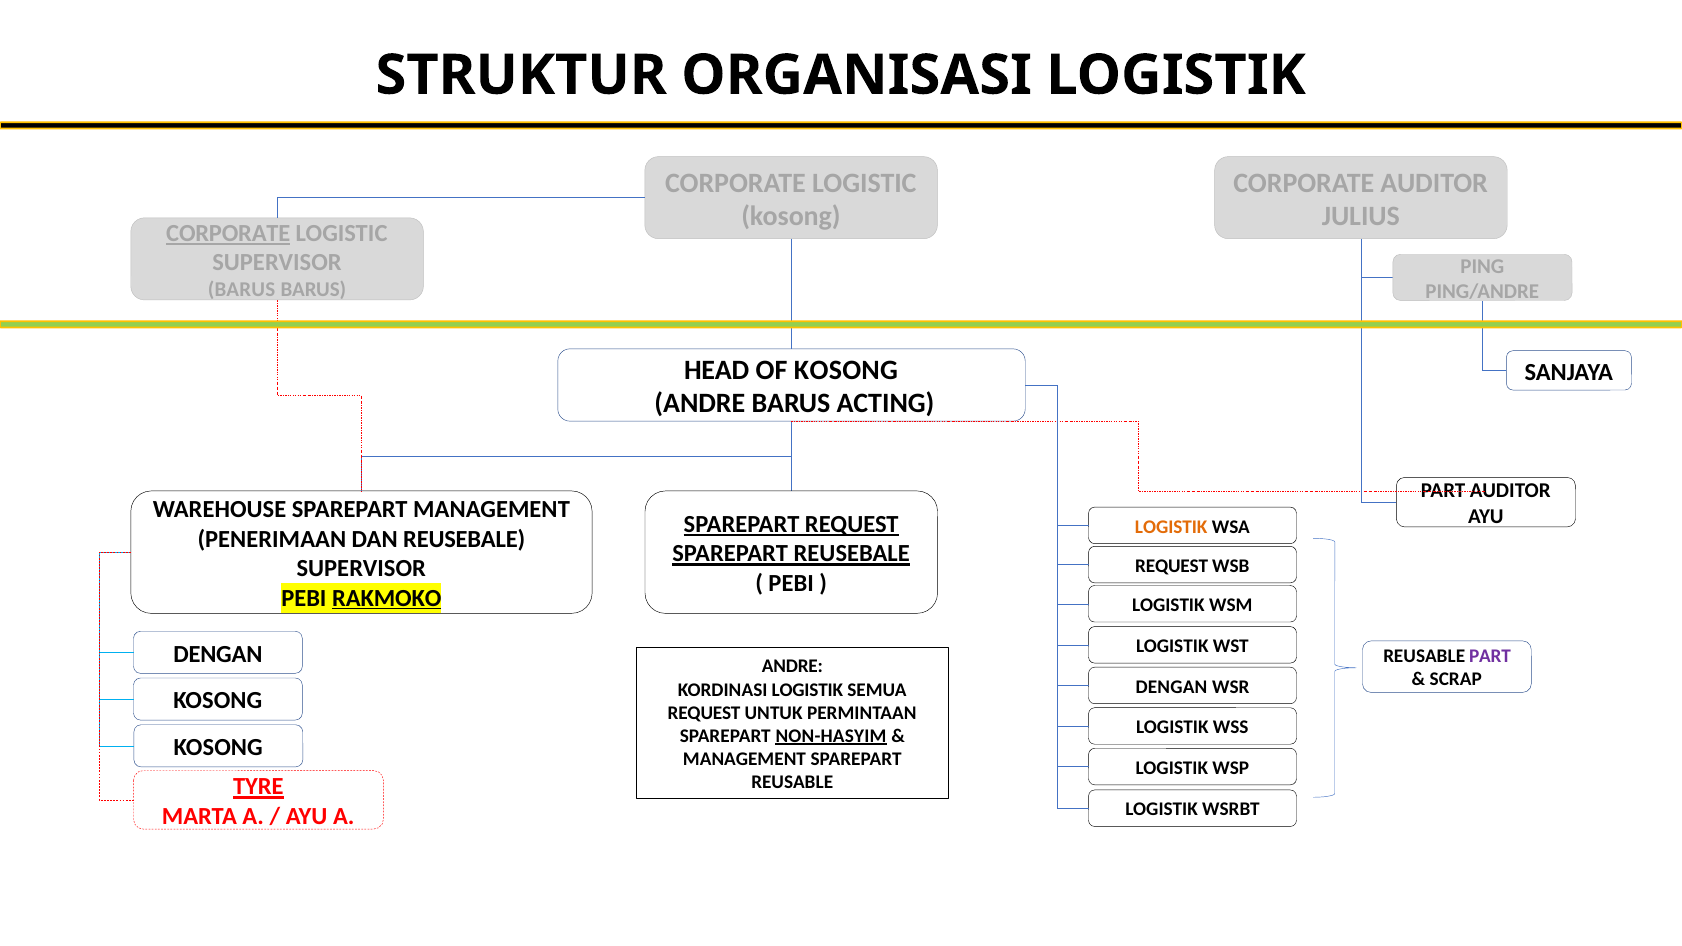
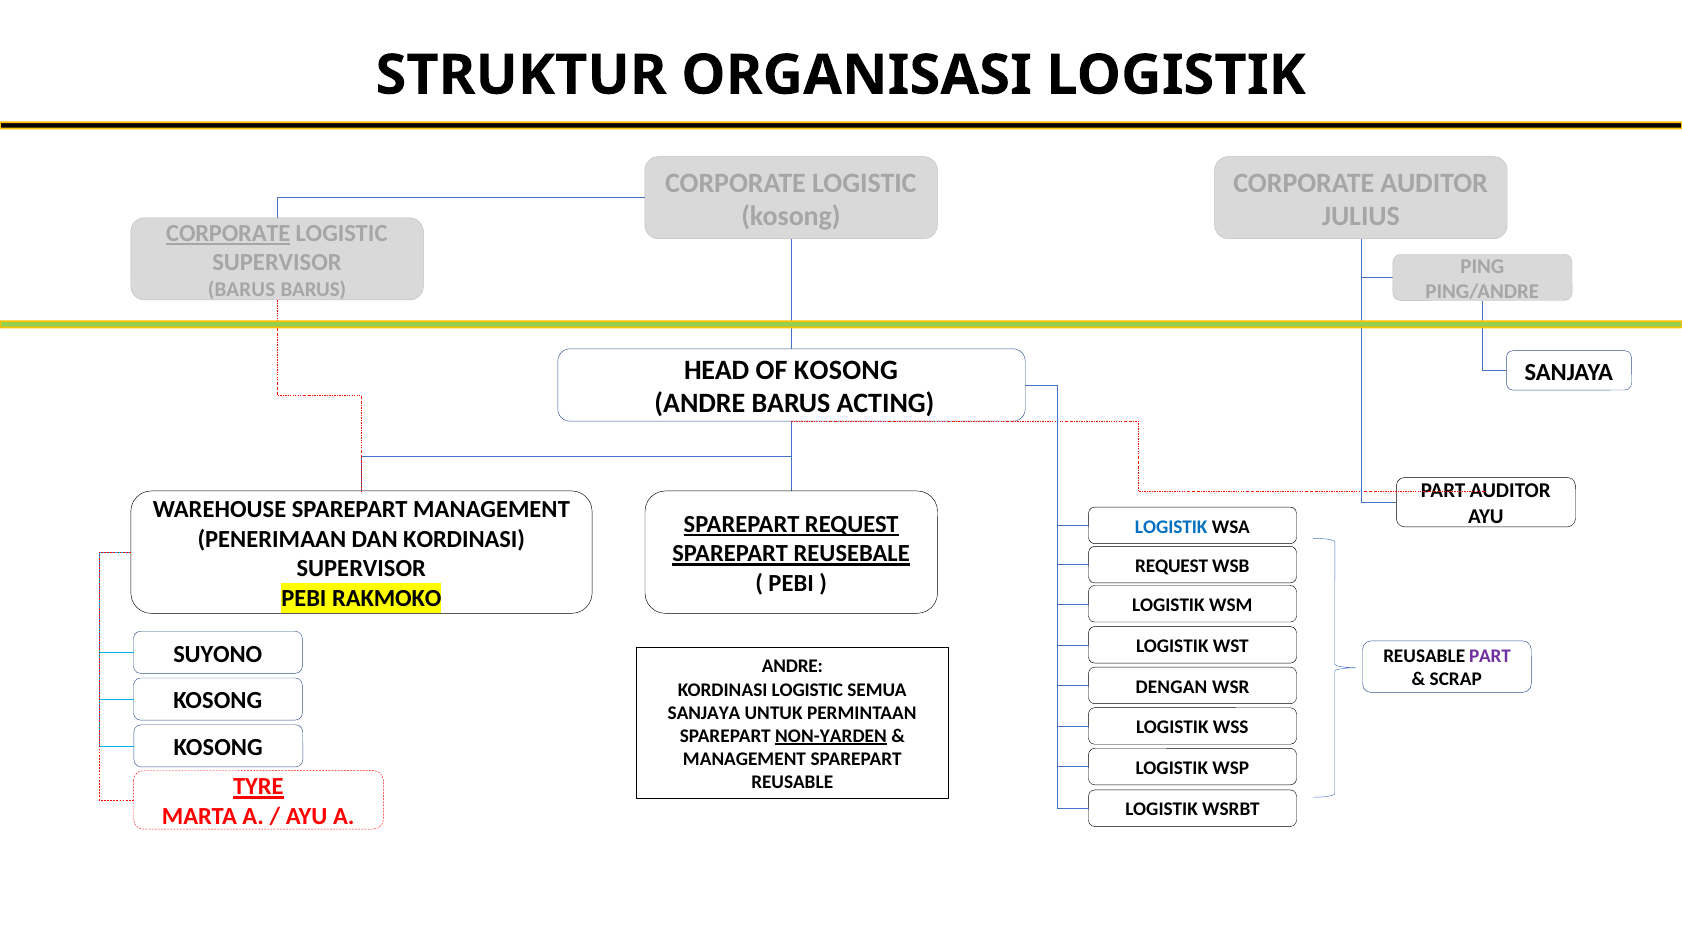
LOGISTIK at (1171, 527) colour: orange -> blue
DAN REUSEBALE: REUSEBALE -> KORDINASI
RAKMOKO underline: present -> none
DENGAN at (218, 654): DENGAN -> SUYONO
KORDINASI LOGISTIK: LOGISTIK -> LOGISTIC
REQUEST at (704, 713): REQUEST -> SANJAYA
NON-HASYIM: NON-HASYIM -> NON-YARDEN
